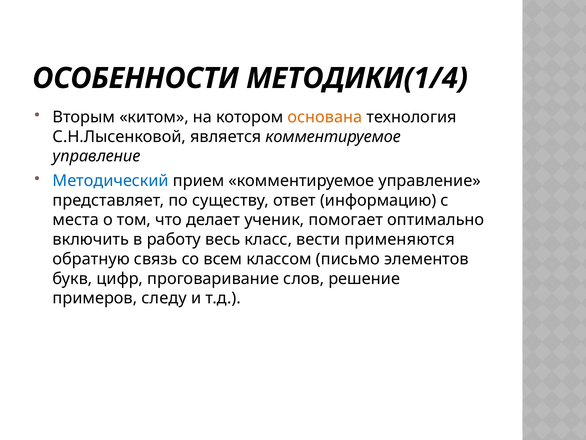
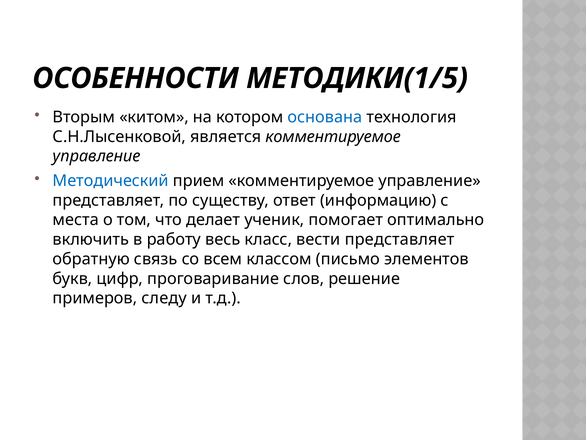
МЕТОДИКИ(1/4: МЕТОДИКИ(1/4 -> МЕТОДИКИ(1/5
основана colour: orange -> blue
вести применяются: применяются -> представляет
